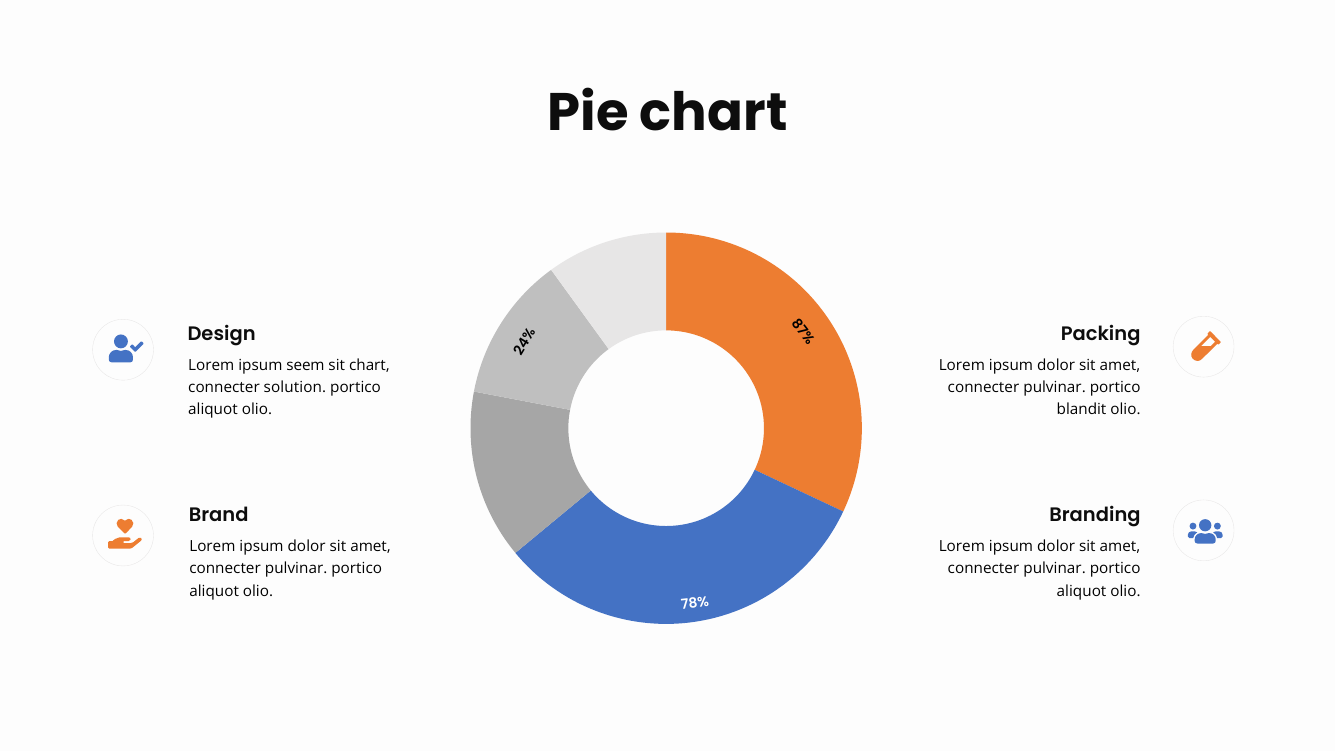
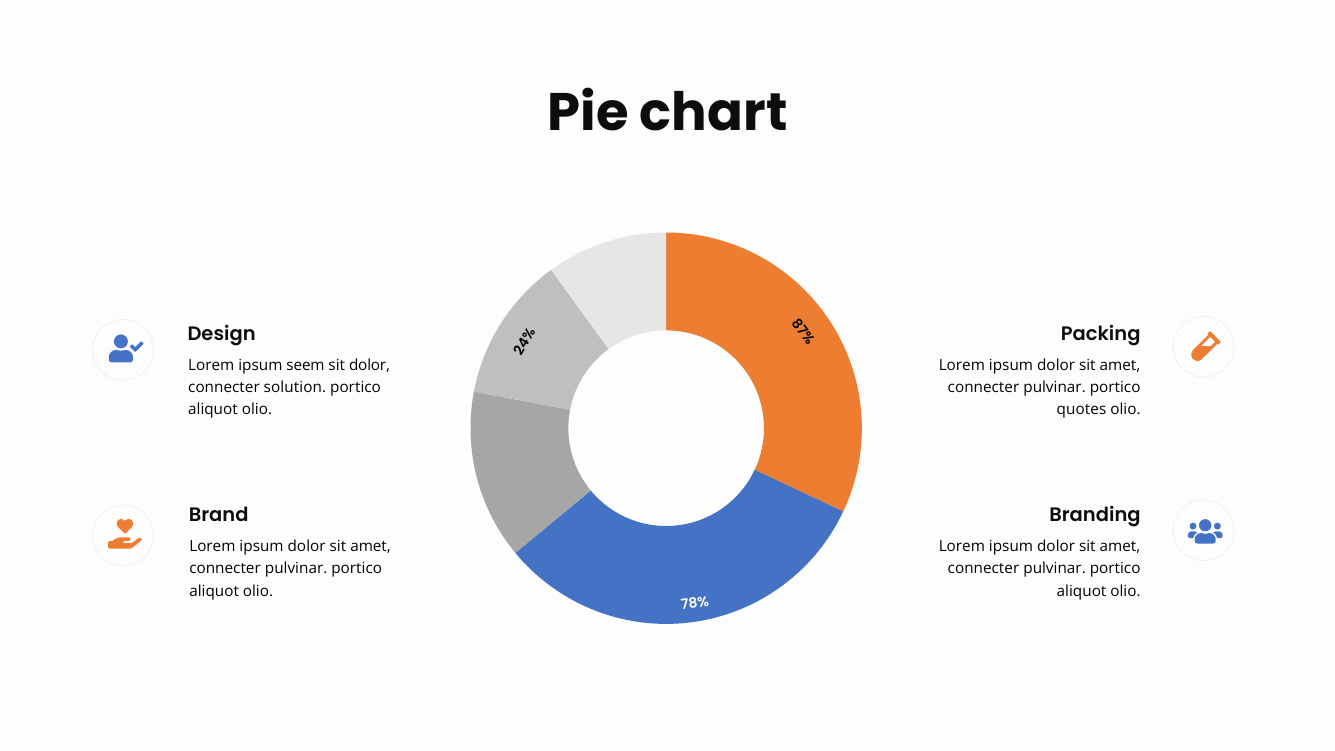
sit chart: chart -> dolor
blandit: blandit -> quotes
